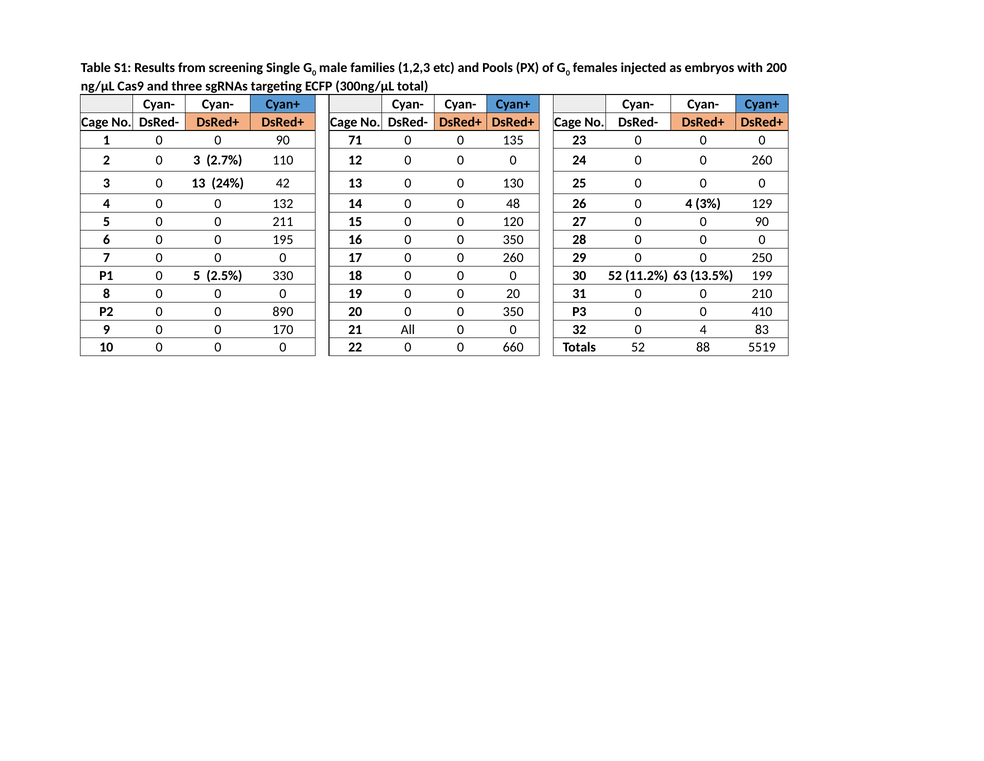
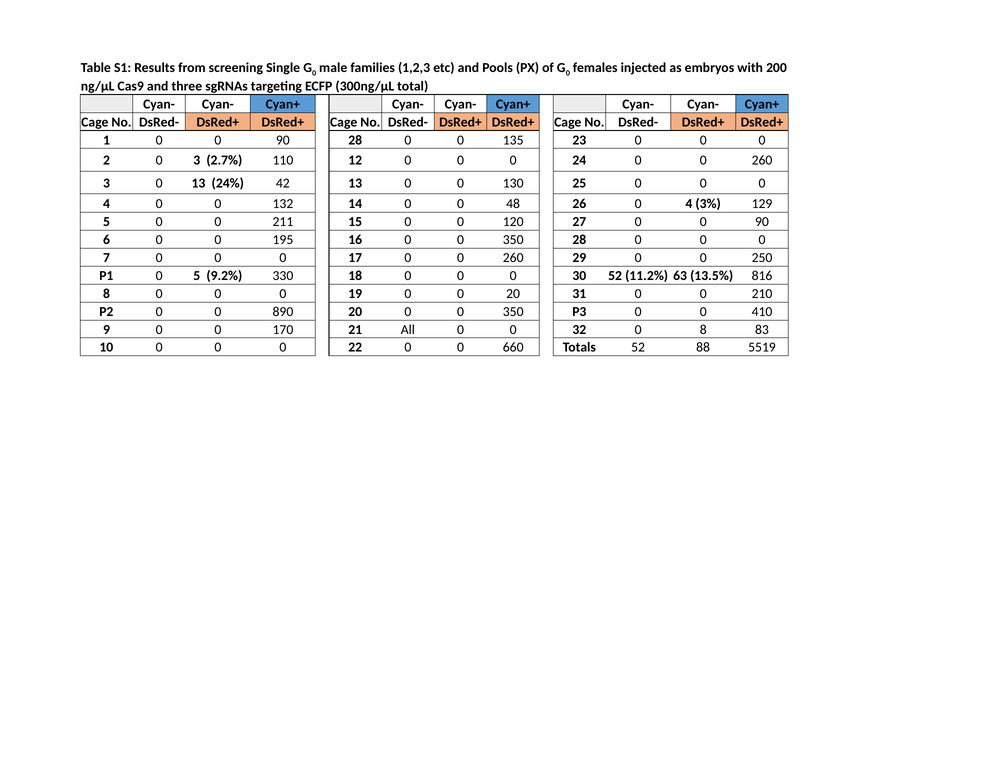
90 71: 71 -> 28
2.5%: 2.5% -> 9.2%
199: 199 -> 816
32 0 4: 4 -> 8
